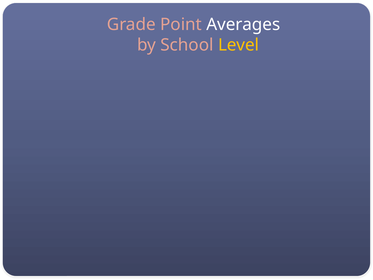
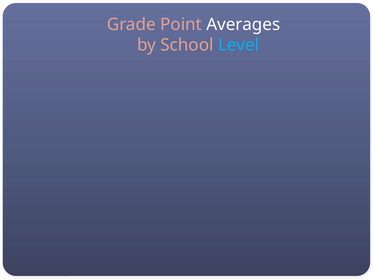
Level colour: yellow -> light blue
